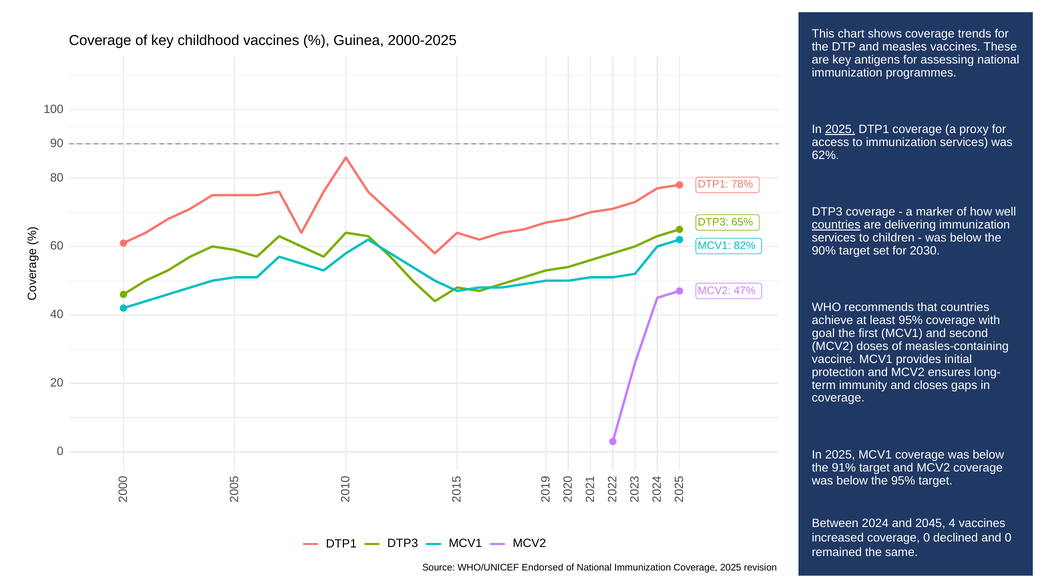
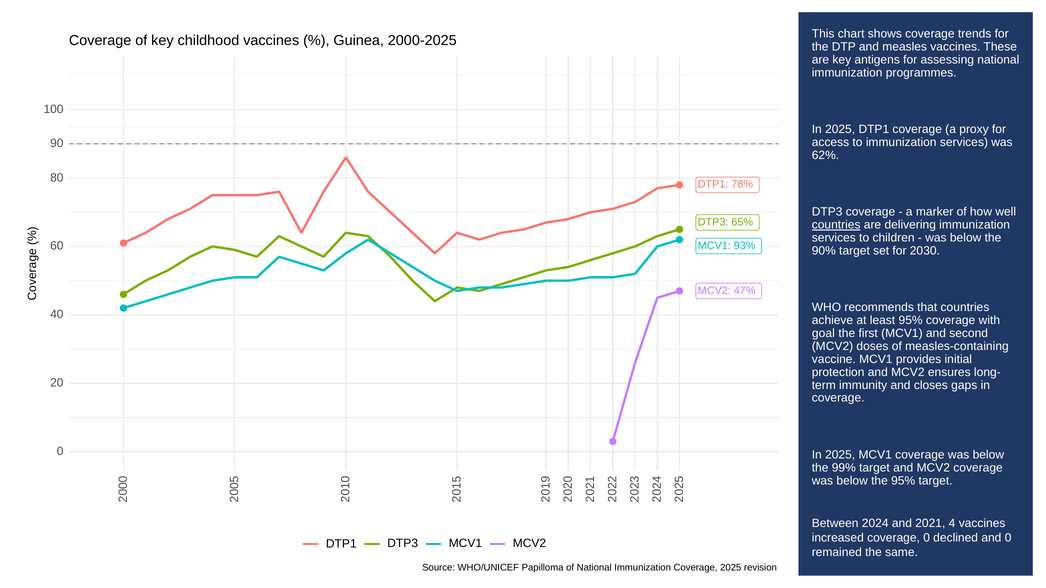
2025 at (840, 129) underline: present -> none
82%: 82% -> 93%
91%: 91% -> 99%
2045: 2045 -> 2021
Endorsed: Endorsed -> Papilloma
